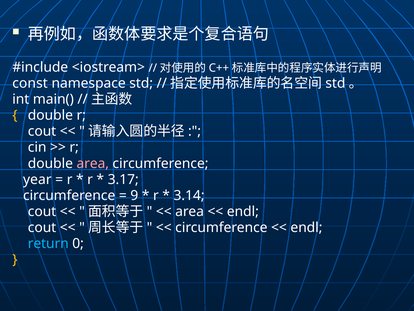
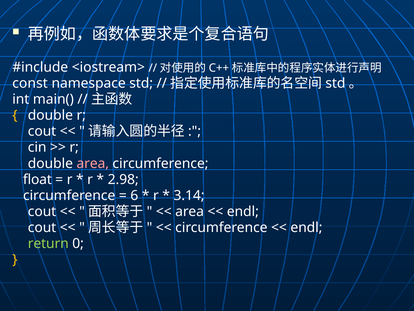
year: year -> float
3.17: 3.17 -> 2.98
9: 9 -> 6
return colour: light blue -> light green
